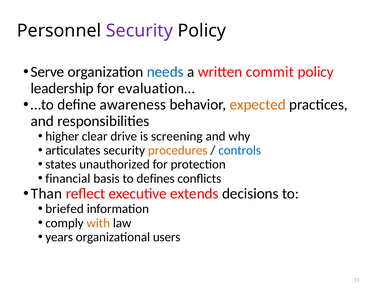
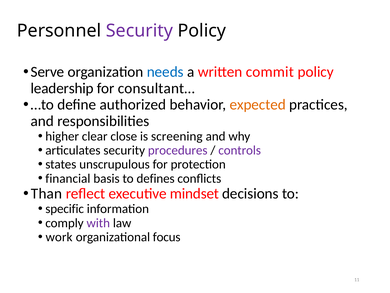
evaluation…: evaluation… -> consultant…
awareness: awareness -> authorized
drive: drive -> close
procedures colour: orange -> purple
controls colour: blue -> purple
unauthorized: unauthorized -> unscrupulous
extends: extends -> mindset
briefed: briefed -> specific
with colour: orange -> purple
years: years -> work
users: users -> focus
